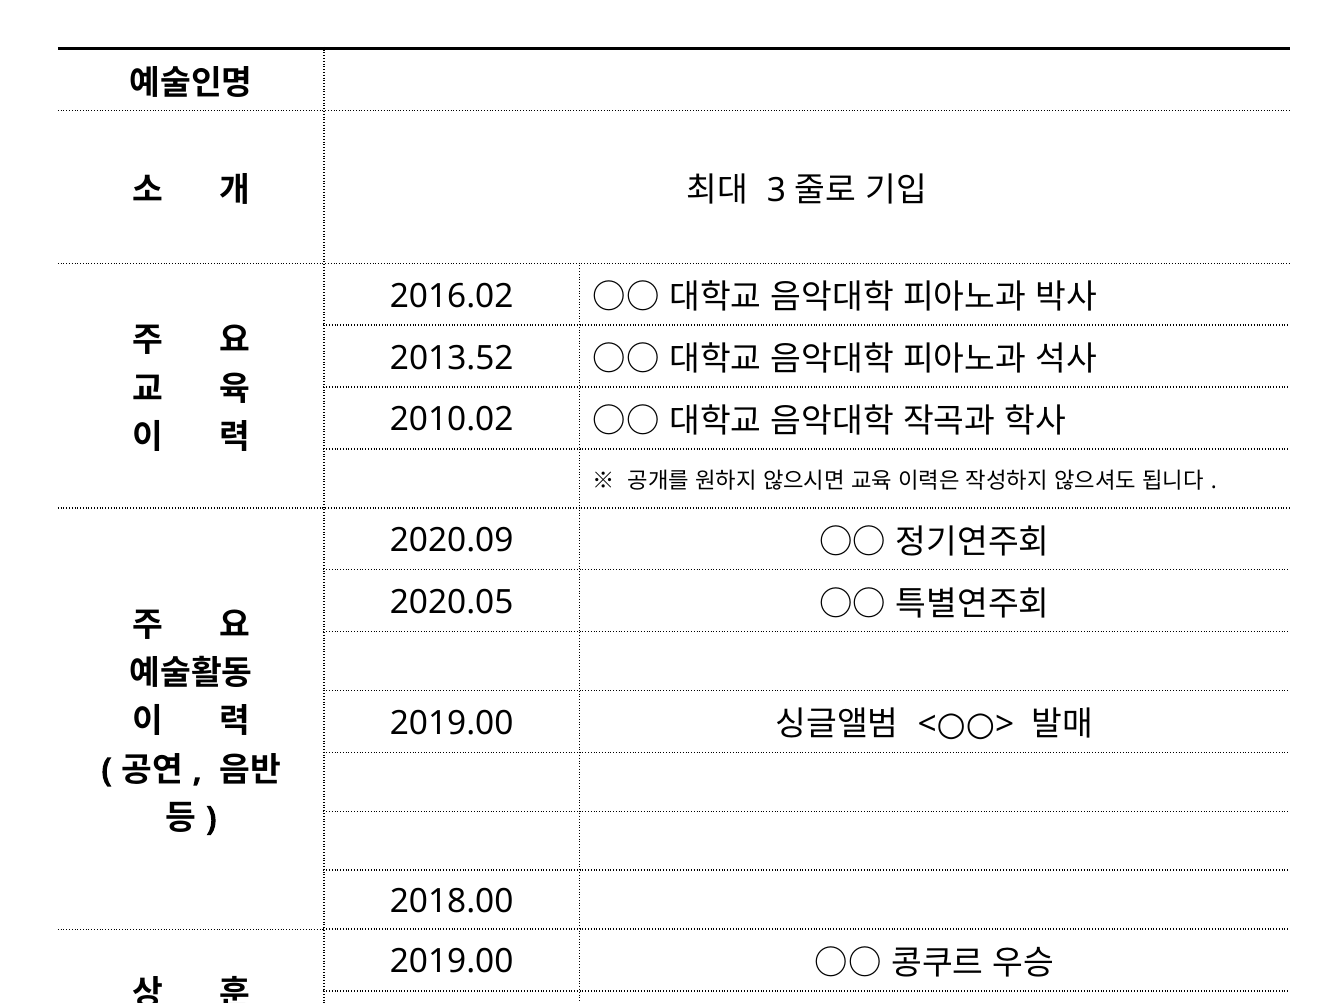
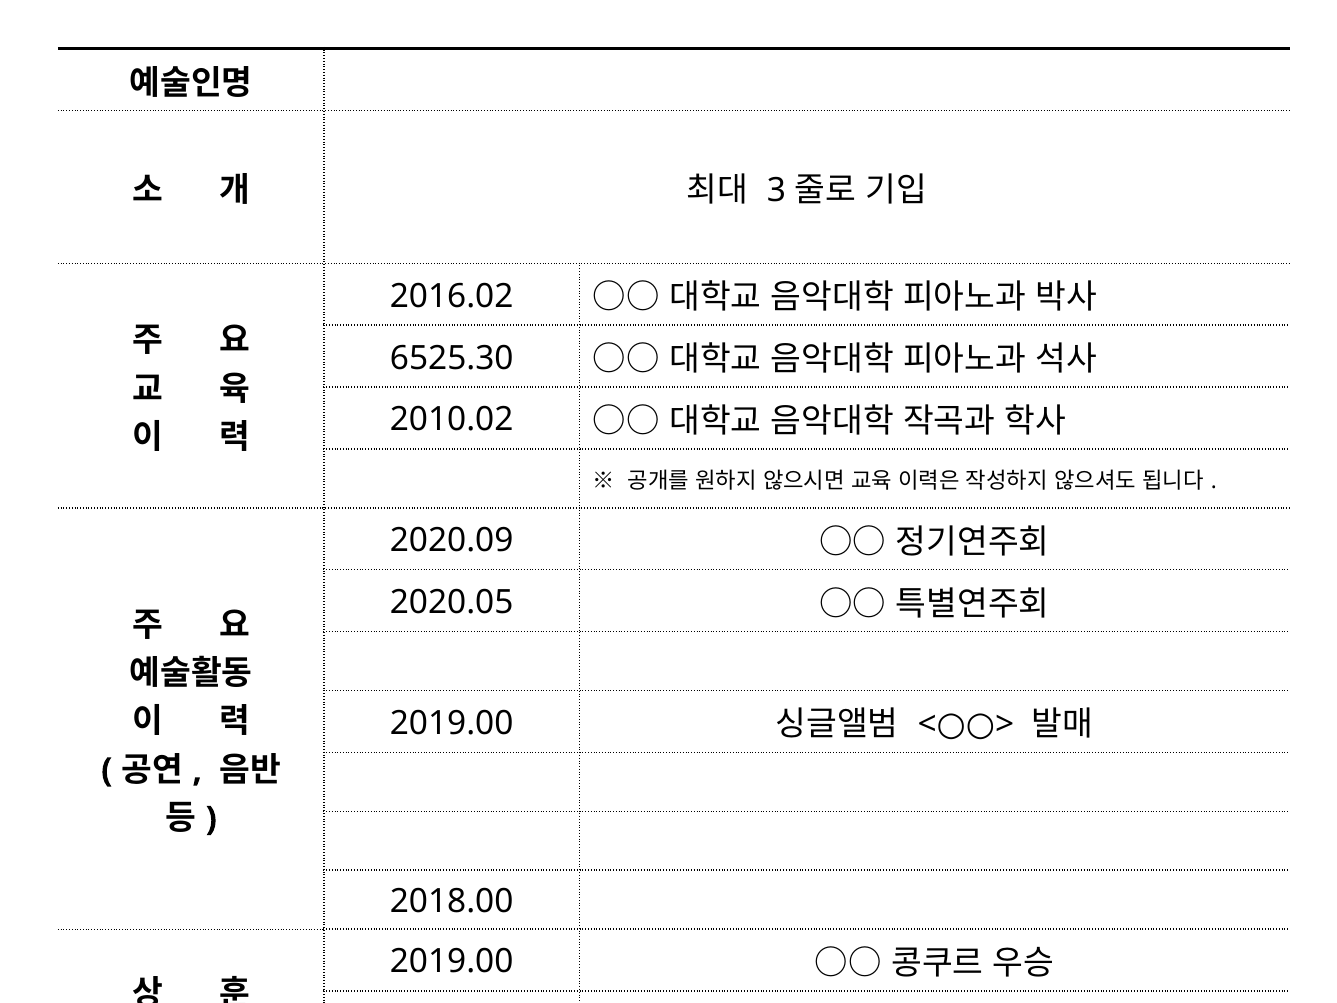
2013.52: 2013.52 -> 6525.30
